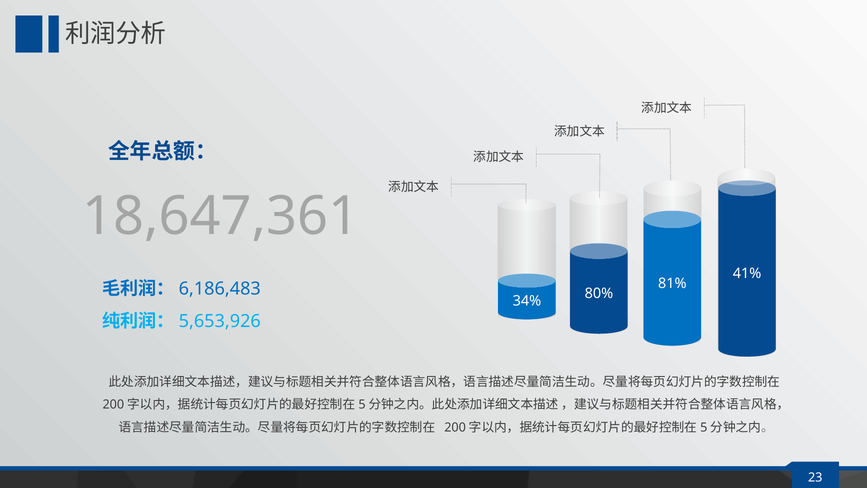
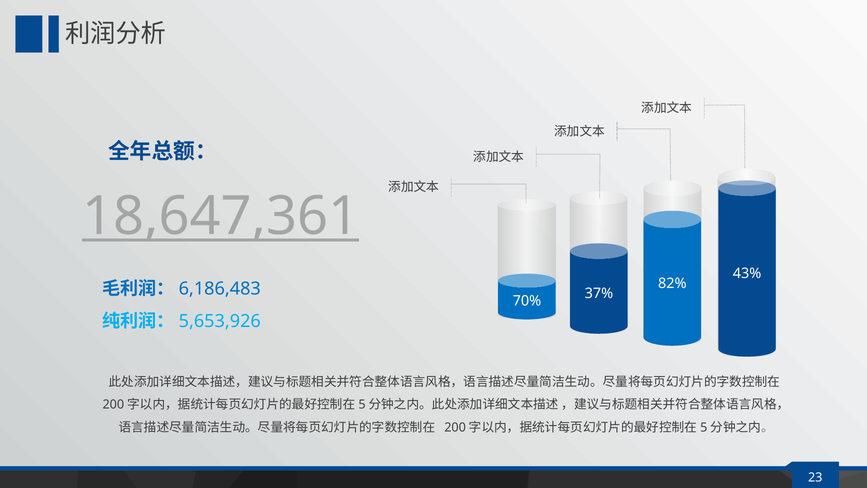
18,647,361 underline: none -> present
41%: 41% -> 43%
81%: 81% -> 82%
80%: 80% -> 37%
34%: 34% -> 70%
